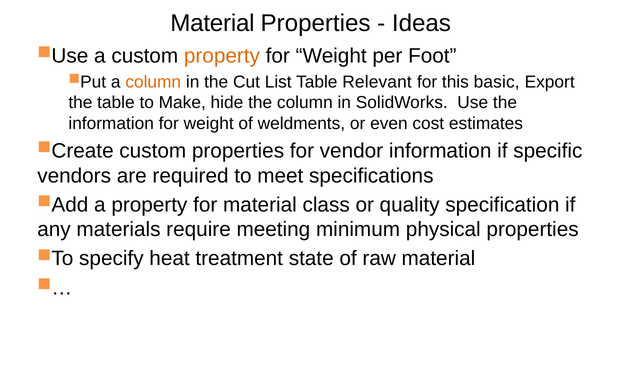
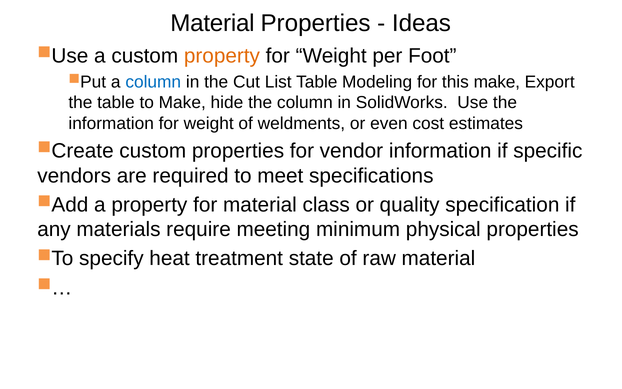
column at (153, 82) colour: orange -> blue
Relevant: Relevant -> Modeling
this basic: basic -> make
